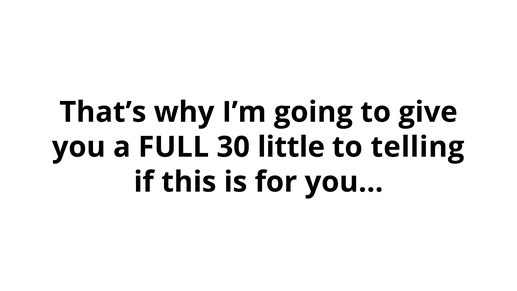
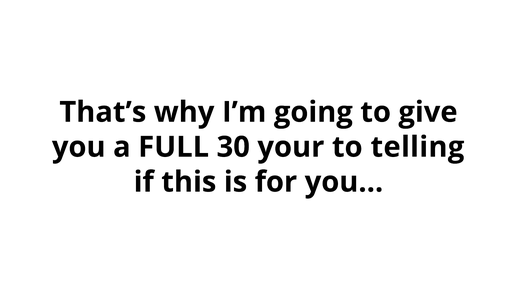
little: little -> your
